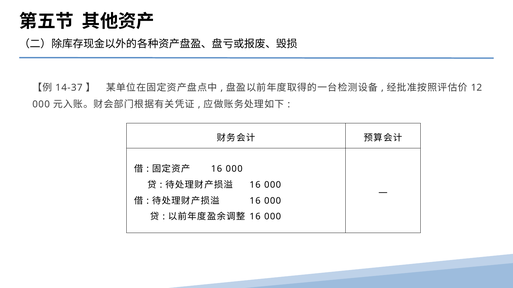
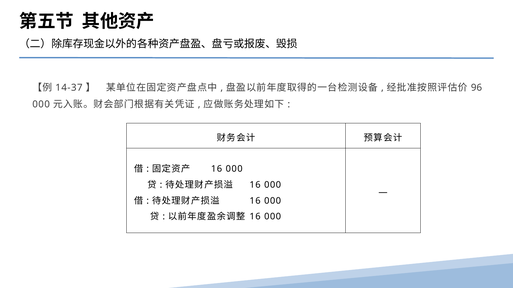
12: 12 -> 96
